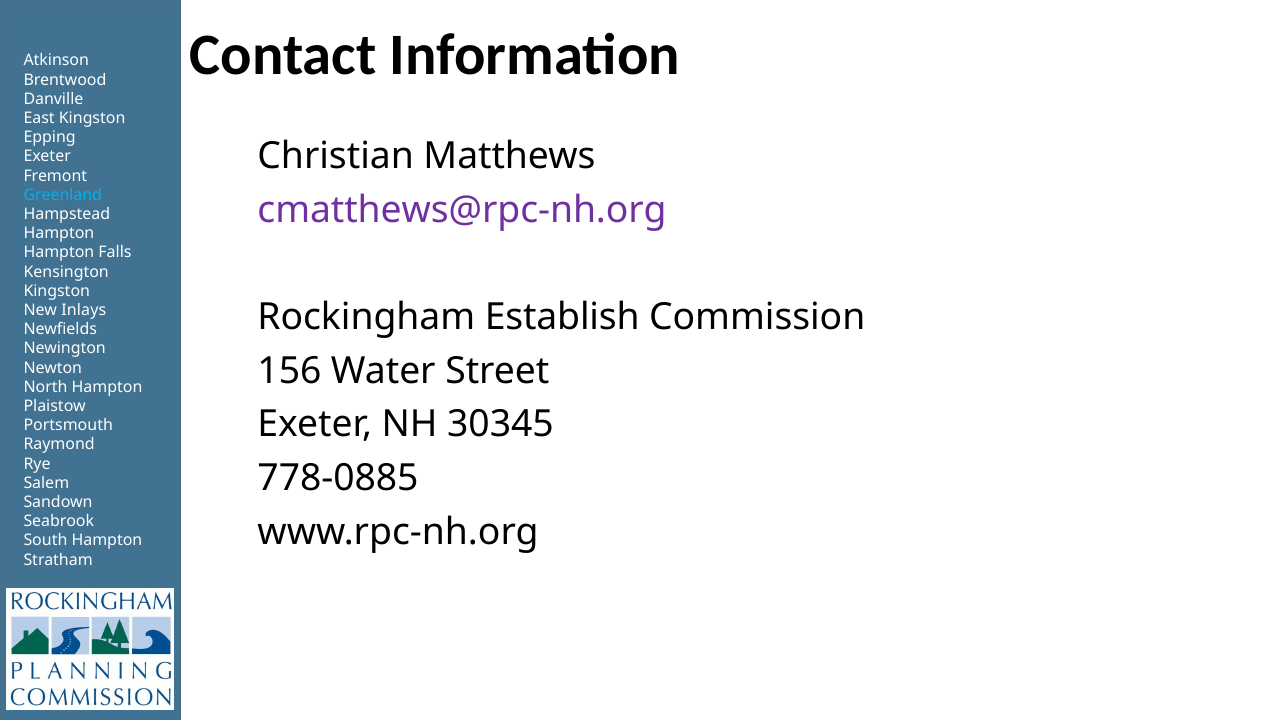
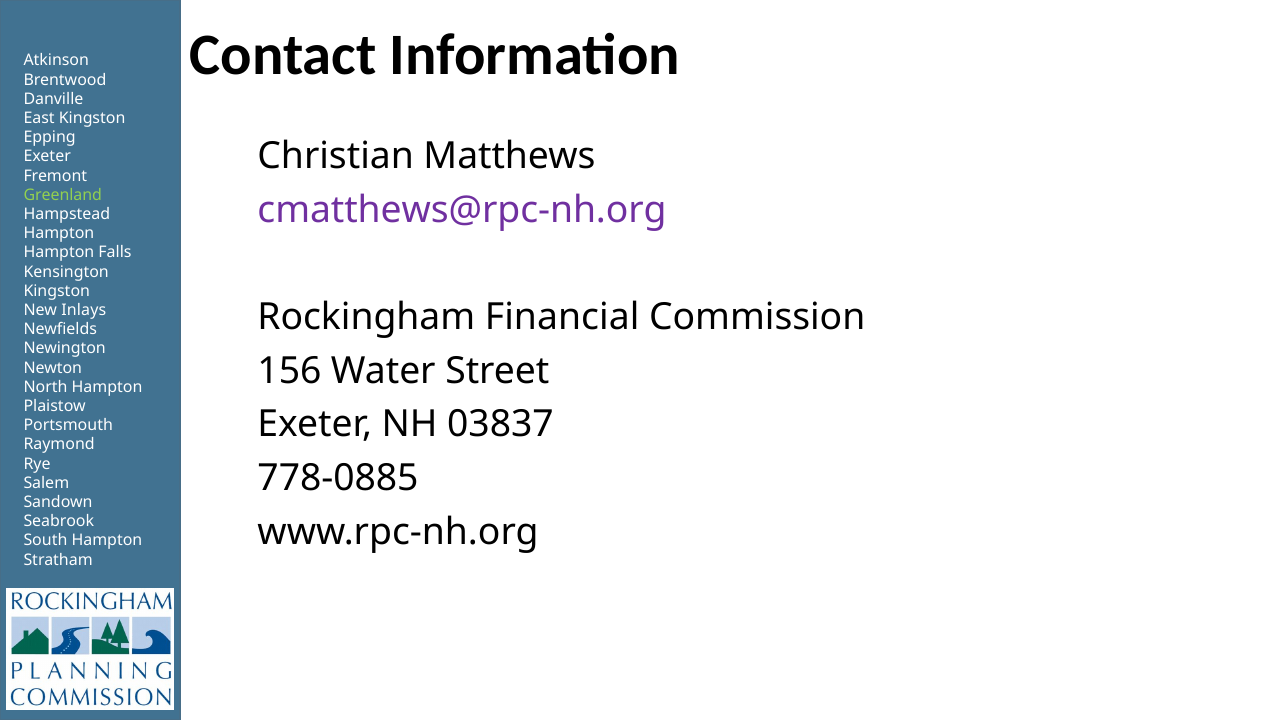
Greenland colour: light blue -> light green
Establish: Establish -> Financial
30345: 30345 -> 03837
